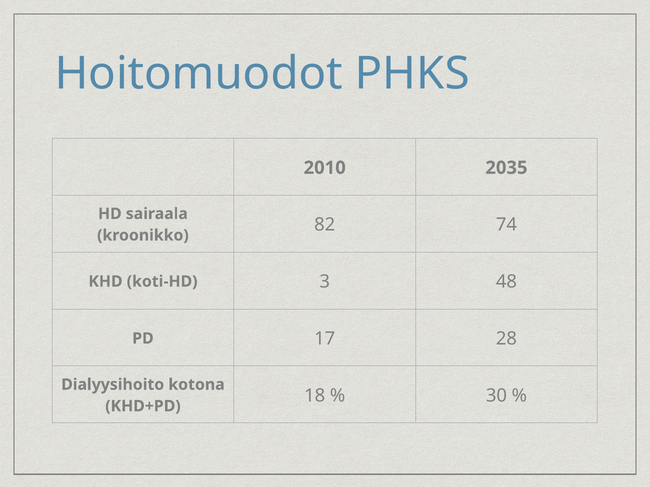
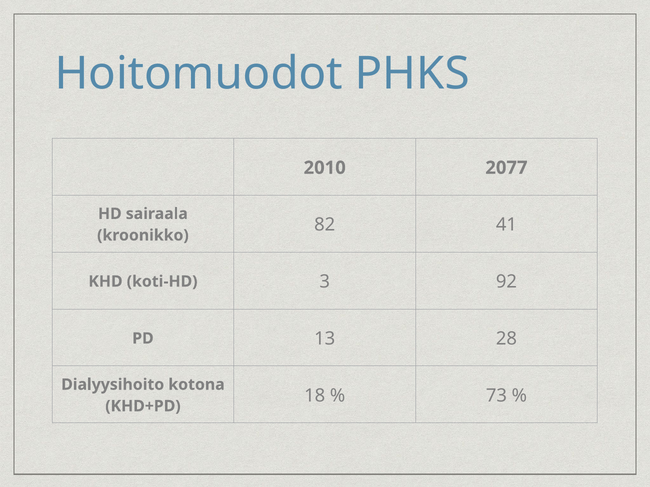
2035: 2035 -> 2077
74: 74 -> 41
48: 48 -> 92
17: 17 -> 13
30: 30 -> 73
